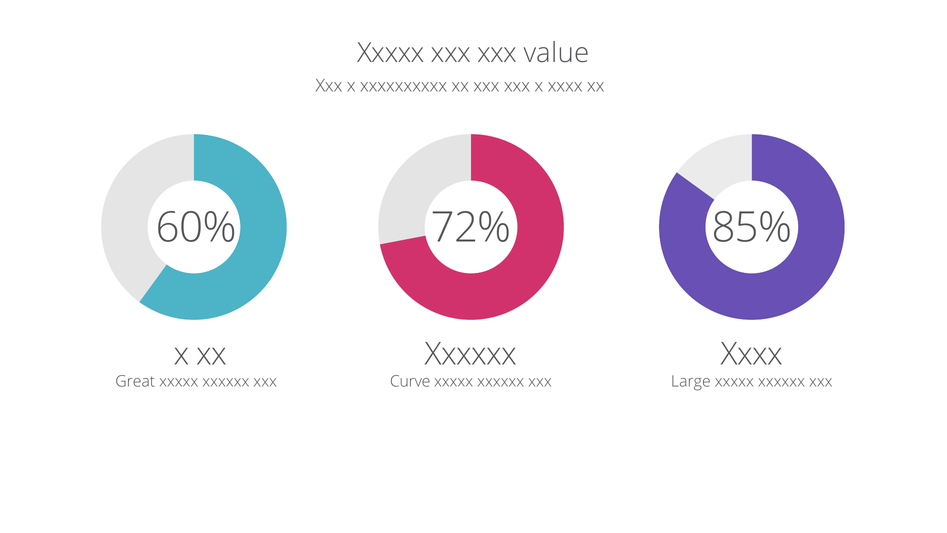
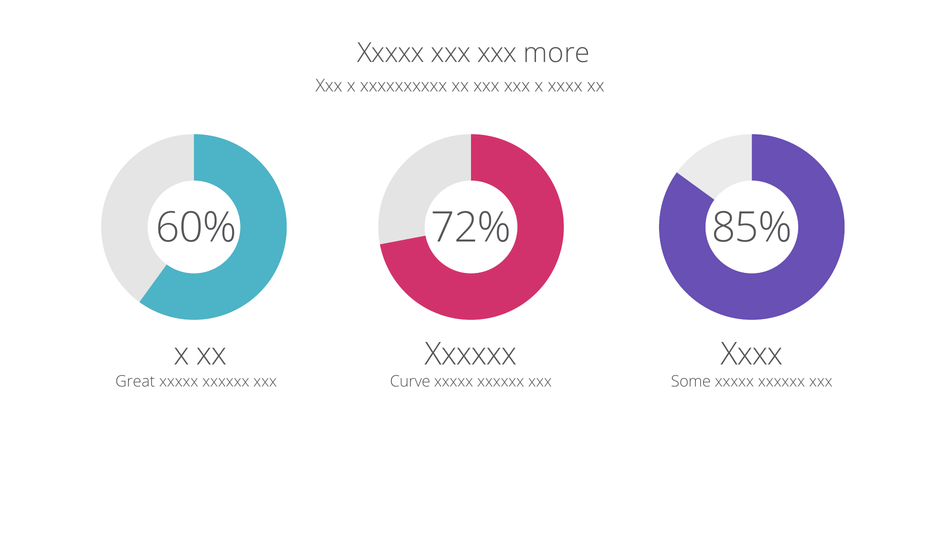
value: value -> more
Large: Large -> Some
